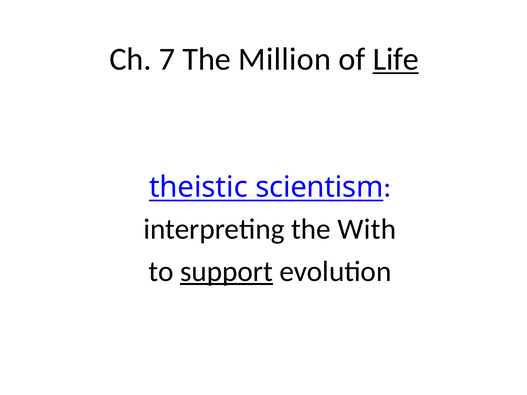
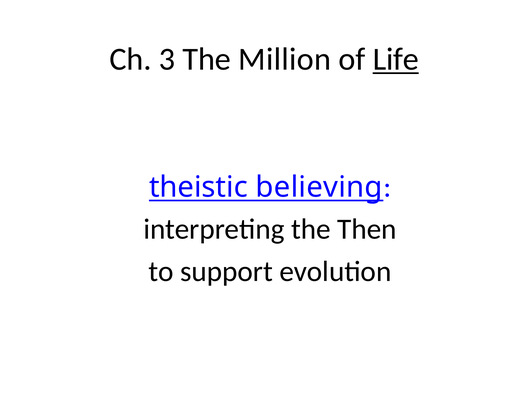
7: 7 -> 3
scientism: scientism -> believing
With: With -> Then
support underline: present -> none
